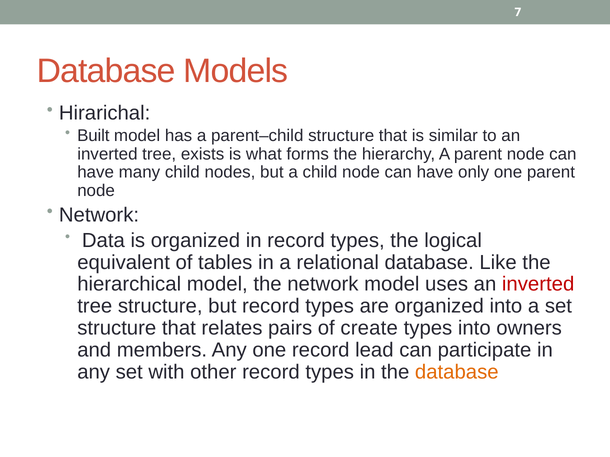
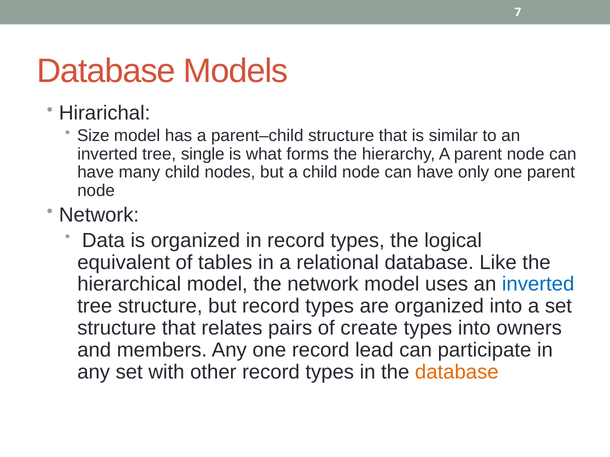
Built: Built -> Size
exists: exists -> single
inverted at (538, 285) colour: red -> blue
